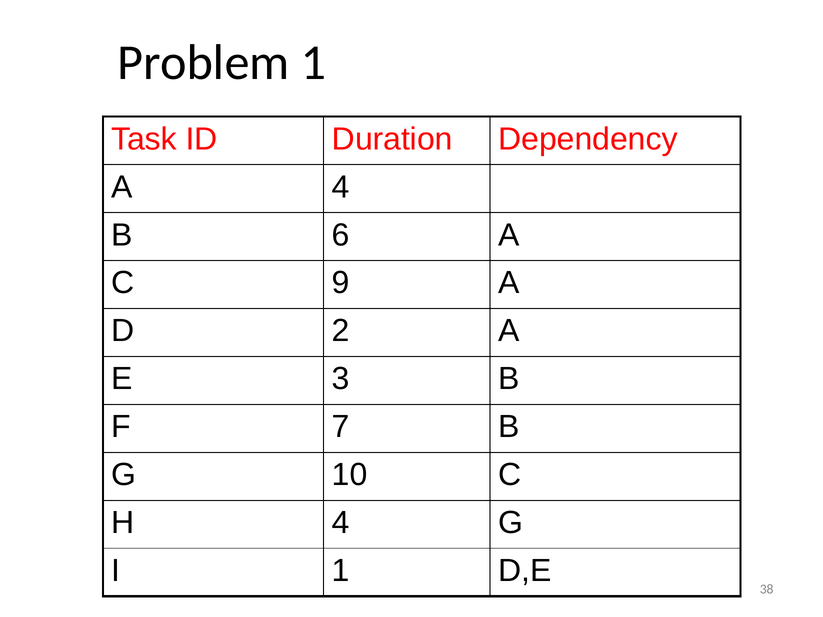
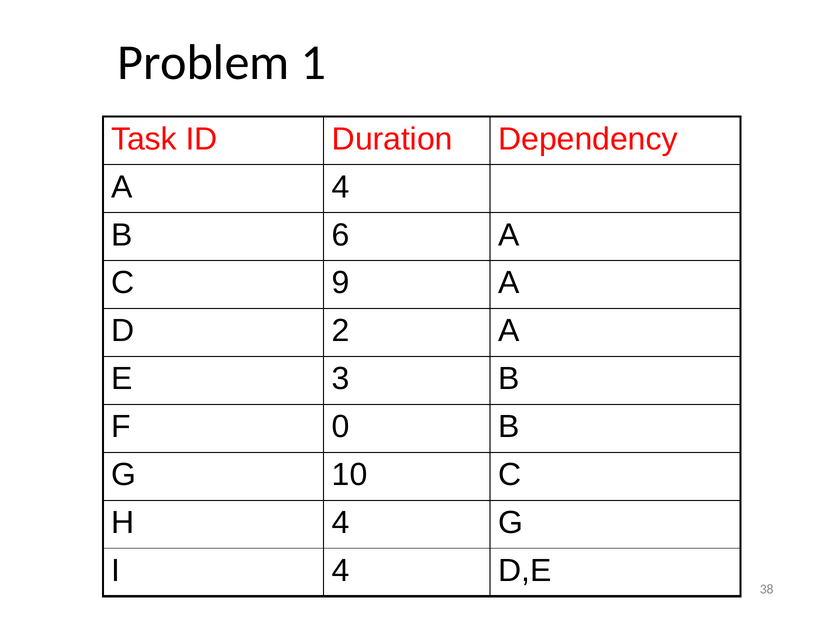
7: 7 -> 0
I 1: 1 -> 4
